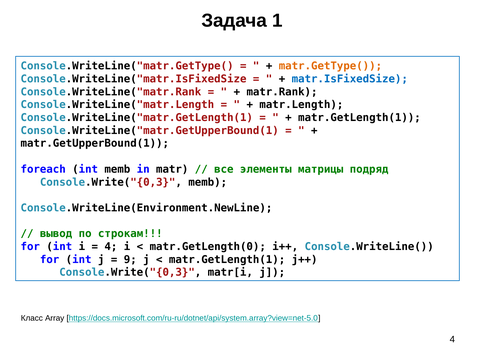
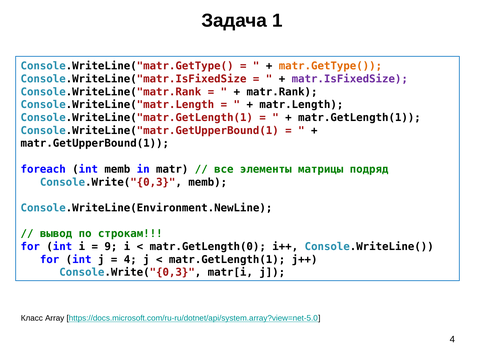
matr.IsFixedSize colour: blue -> purple
4 at (111, 247): 4 -> 9
9 at (130, 260): 9 -> 4
